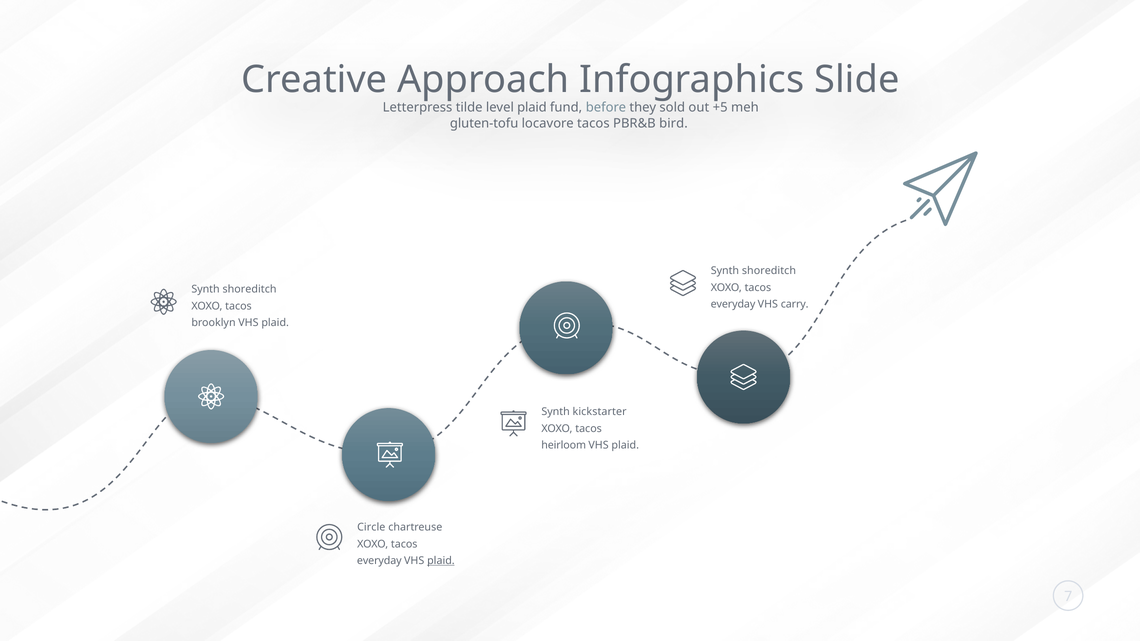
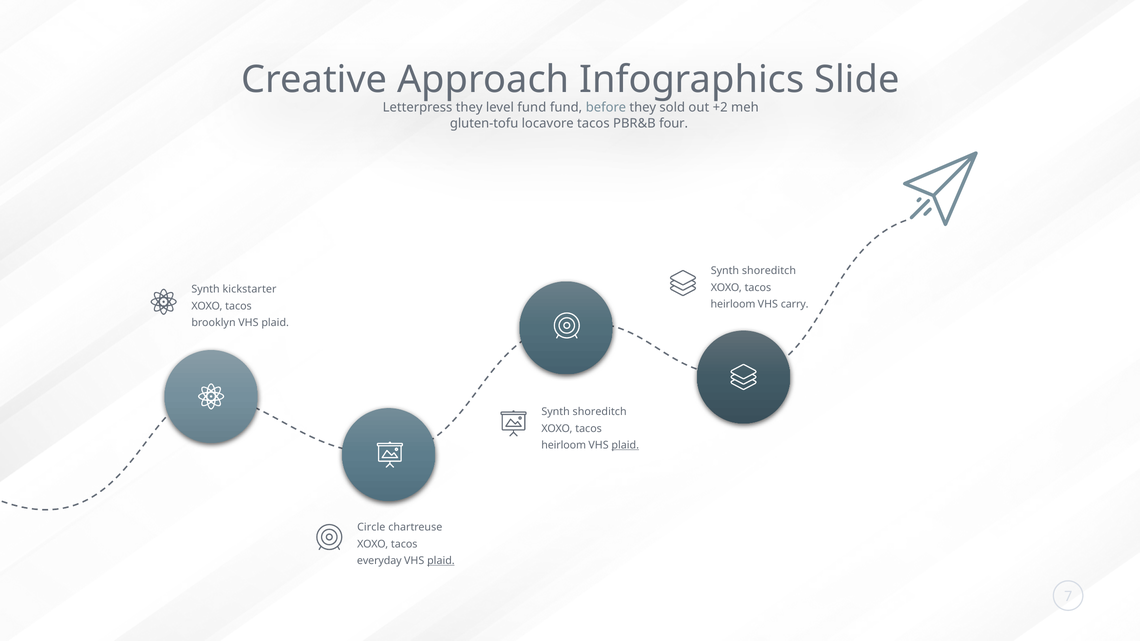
Letterpress tilde: tilde -> they
level plaid: plaid -> fund
+5: +5 -> +2
bird: bird -> four
shoreditch at (250, 289): shoreditch -> kickstarter
everyday at (733, 304): everyday -> heirloom
kickstarter at (600, 412): kickstarter -> shoreditch
plaid at (625, 445) underline: none -> present
